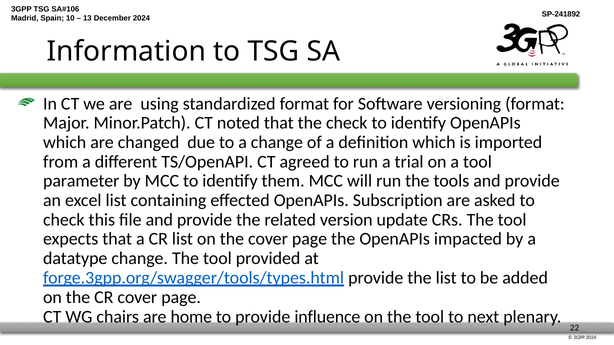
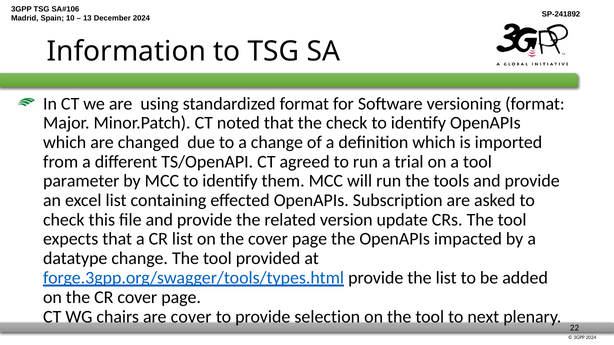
are home: home -> cover
influence: influence -> selection
